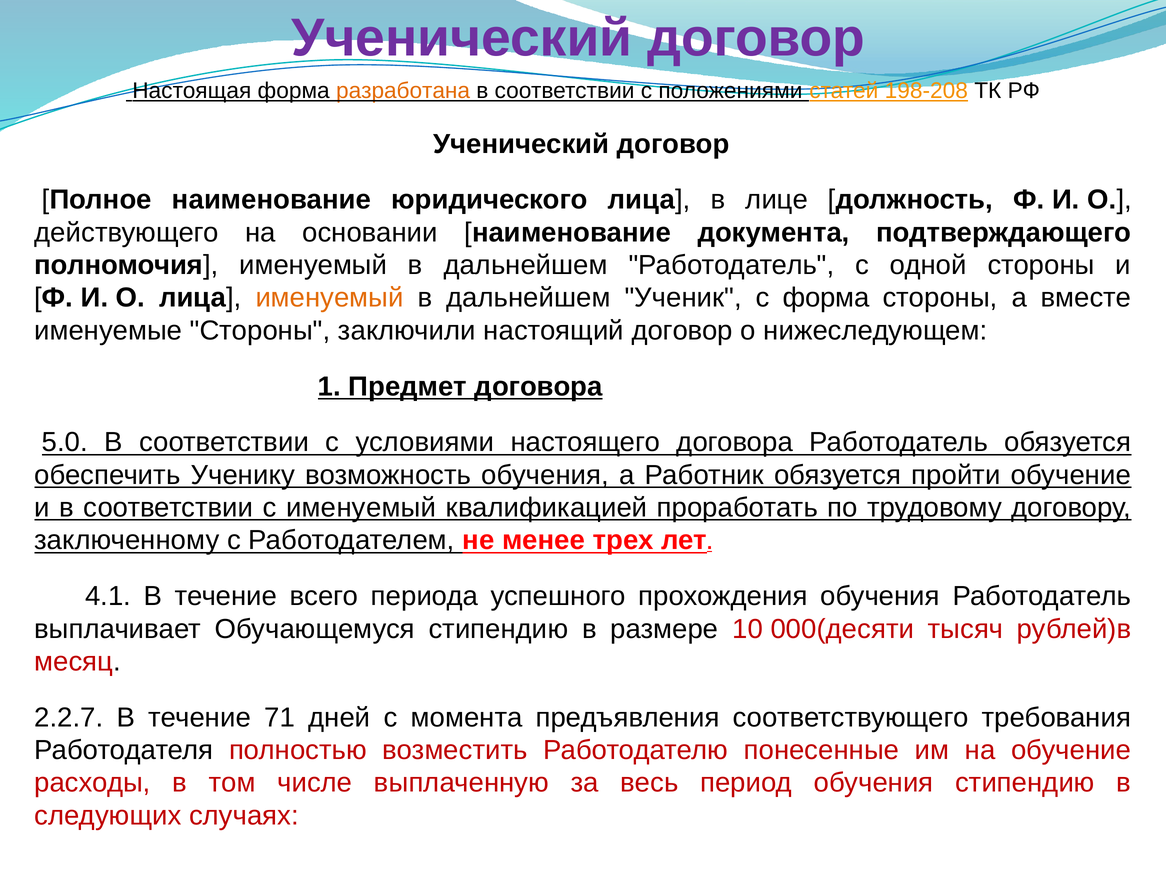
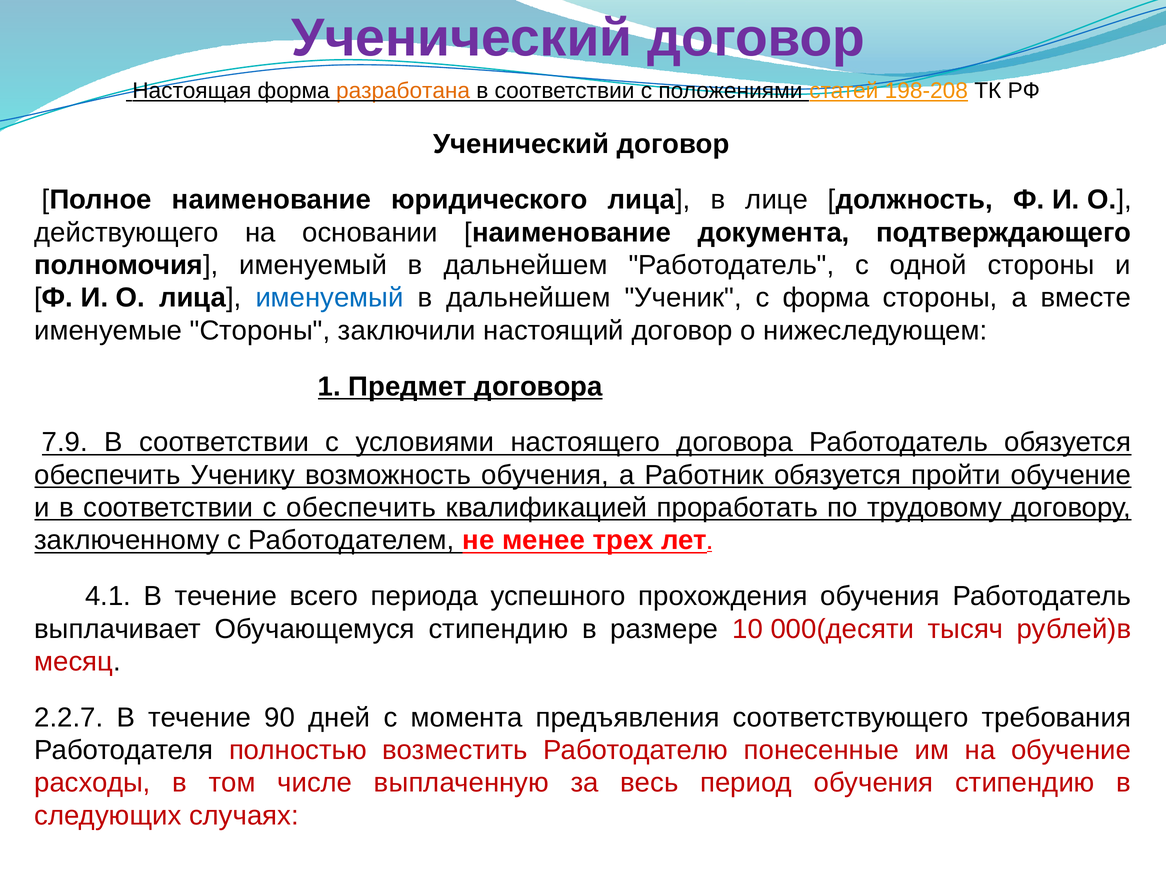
именуемый at (330, 298) colour: orange -> blue
5.0: 5.0 -> 7.9
с именуемый: именуемый -> обеспечить
71: 71 -> 90
